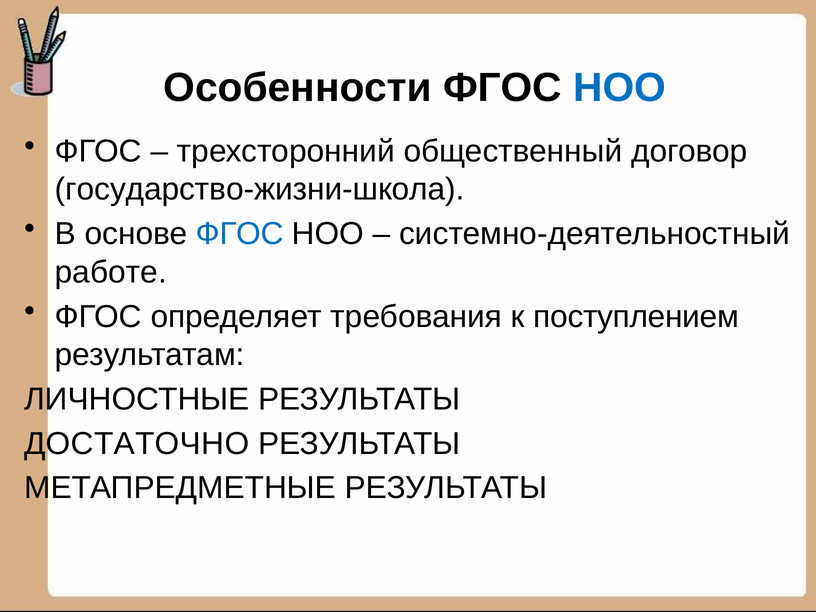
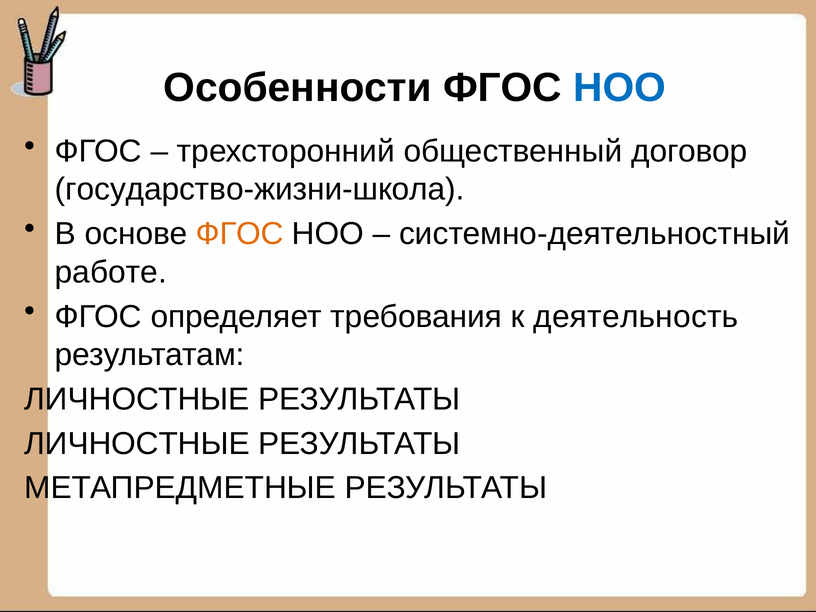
ФГОС at (240, 234) colour: blue -> orange
поступлением: поступлением -> деятельность
ДОСТАТОЧНО at (137, 444): ДОСТАТОЧНО -> ЛИЧНОСТНЫЕ
